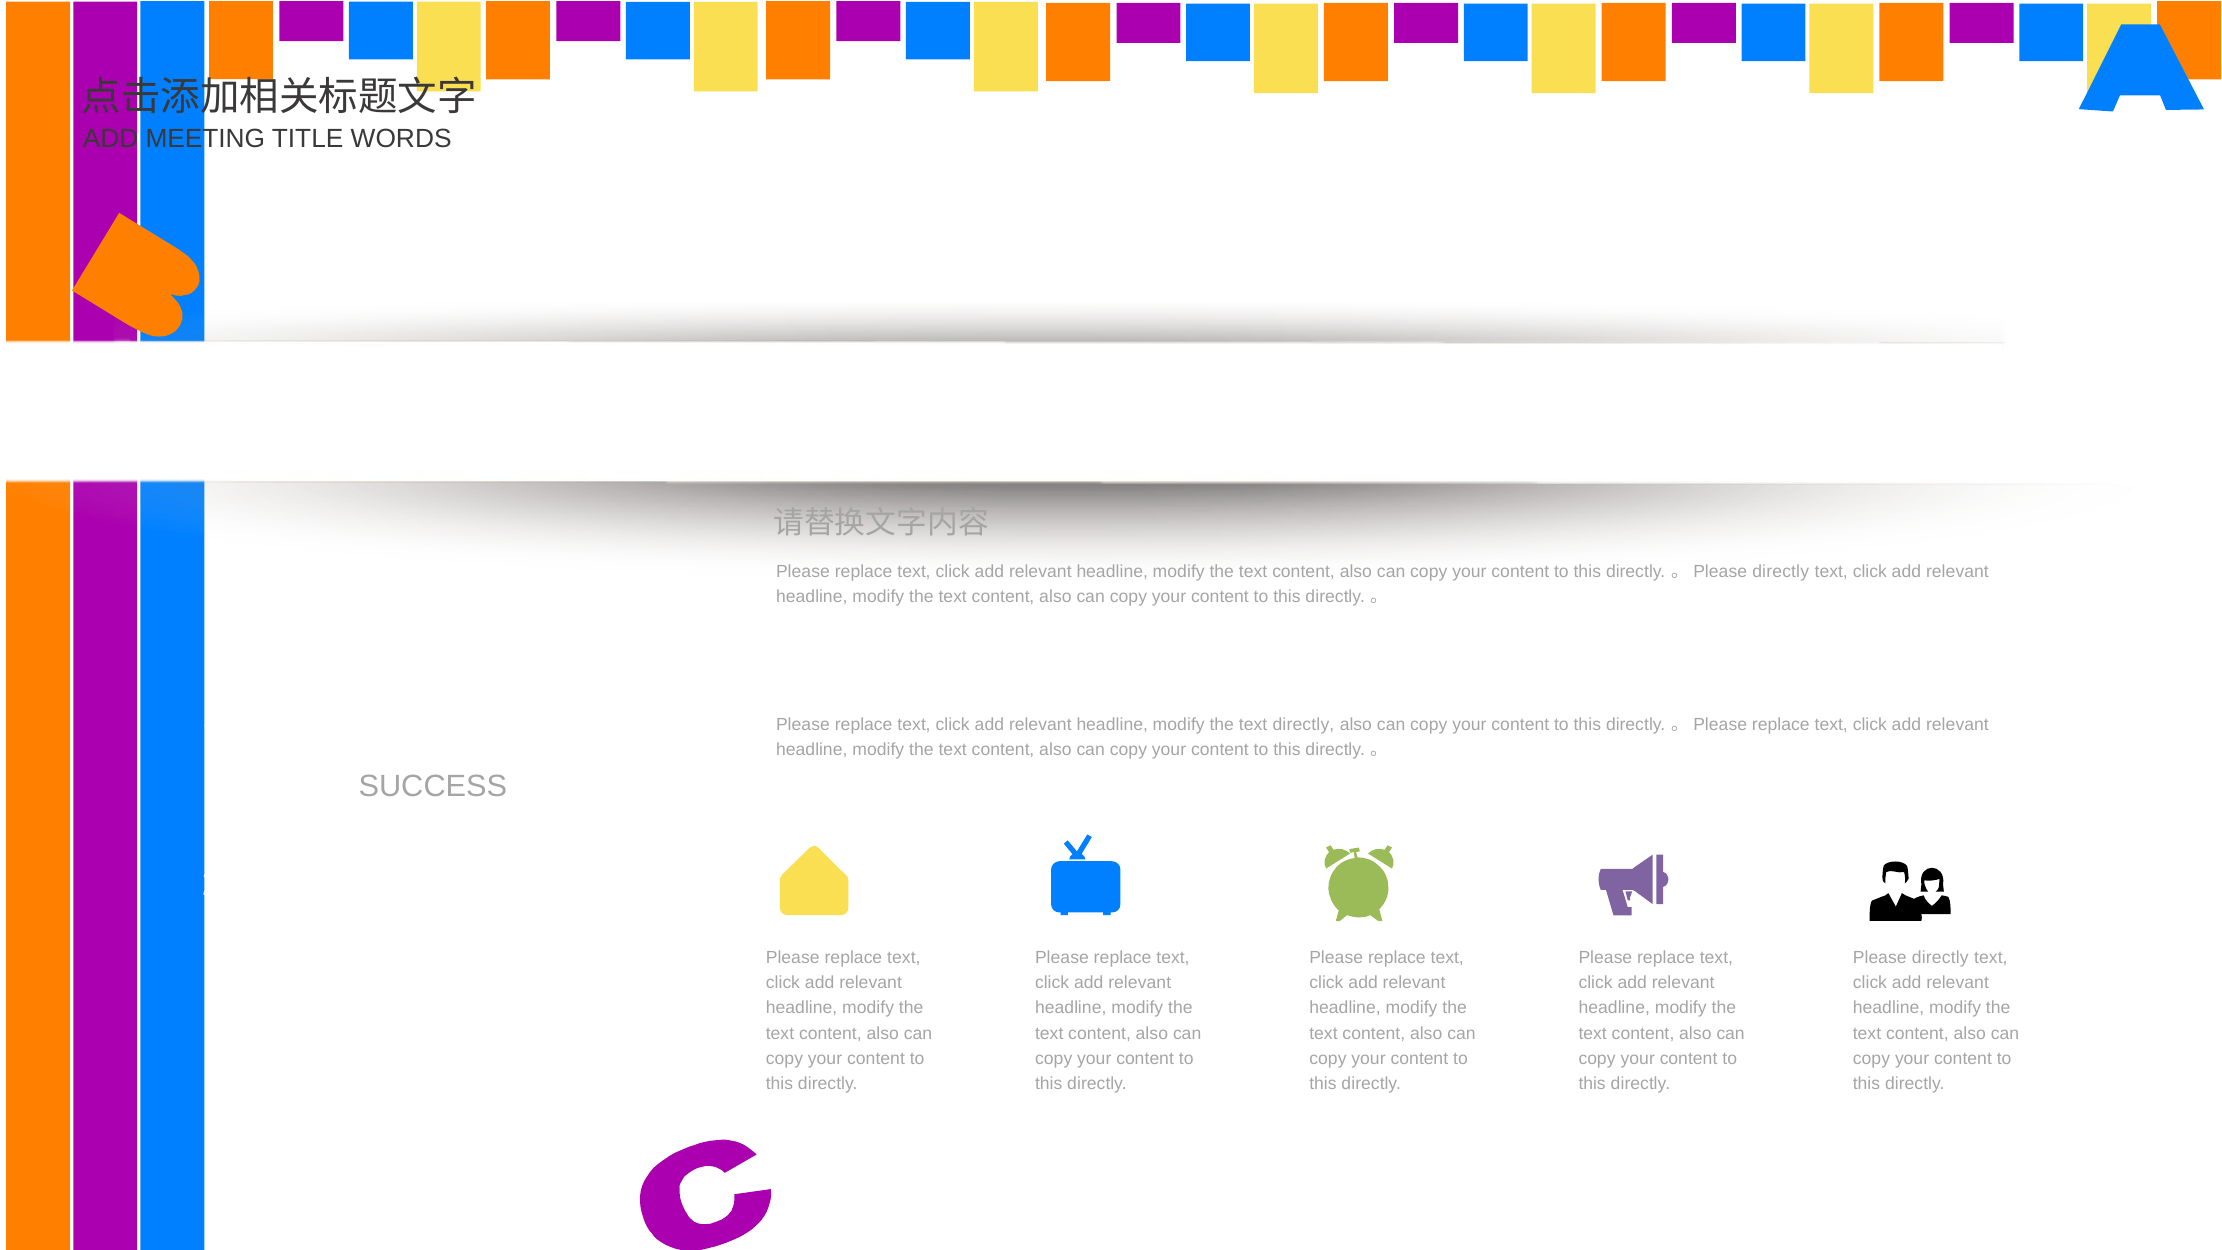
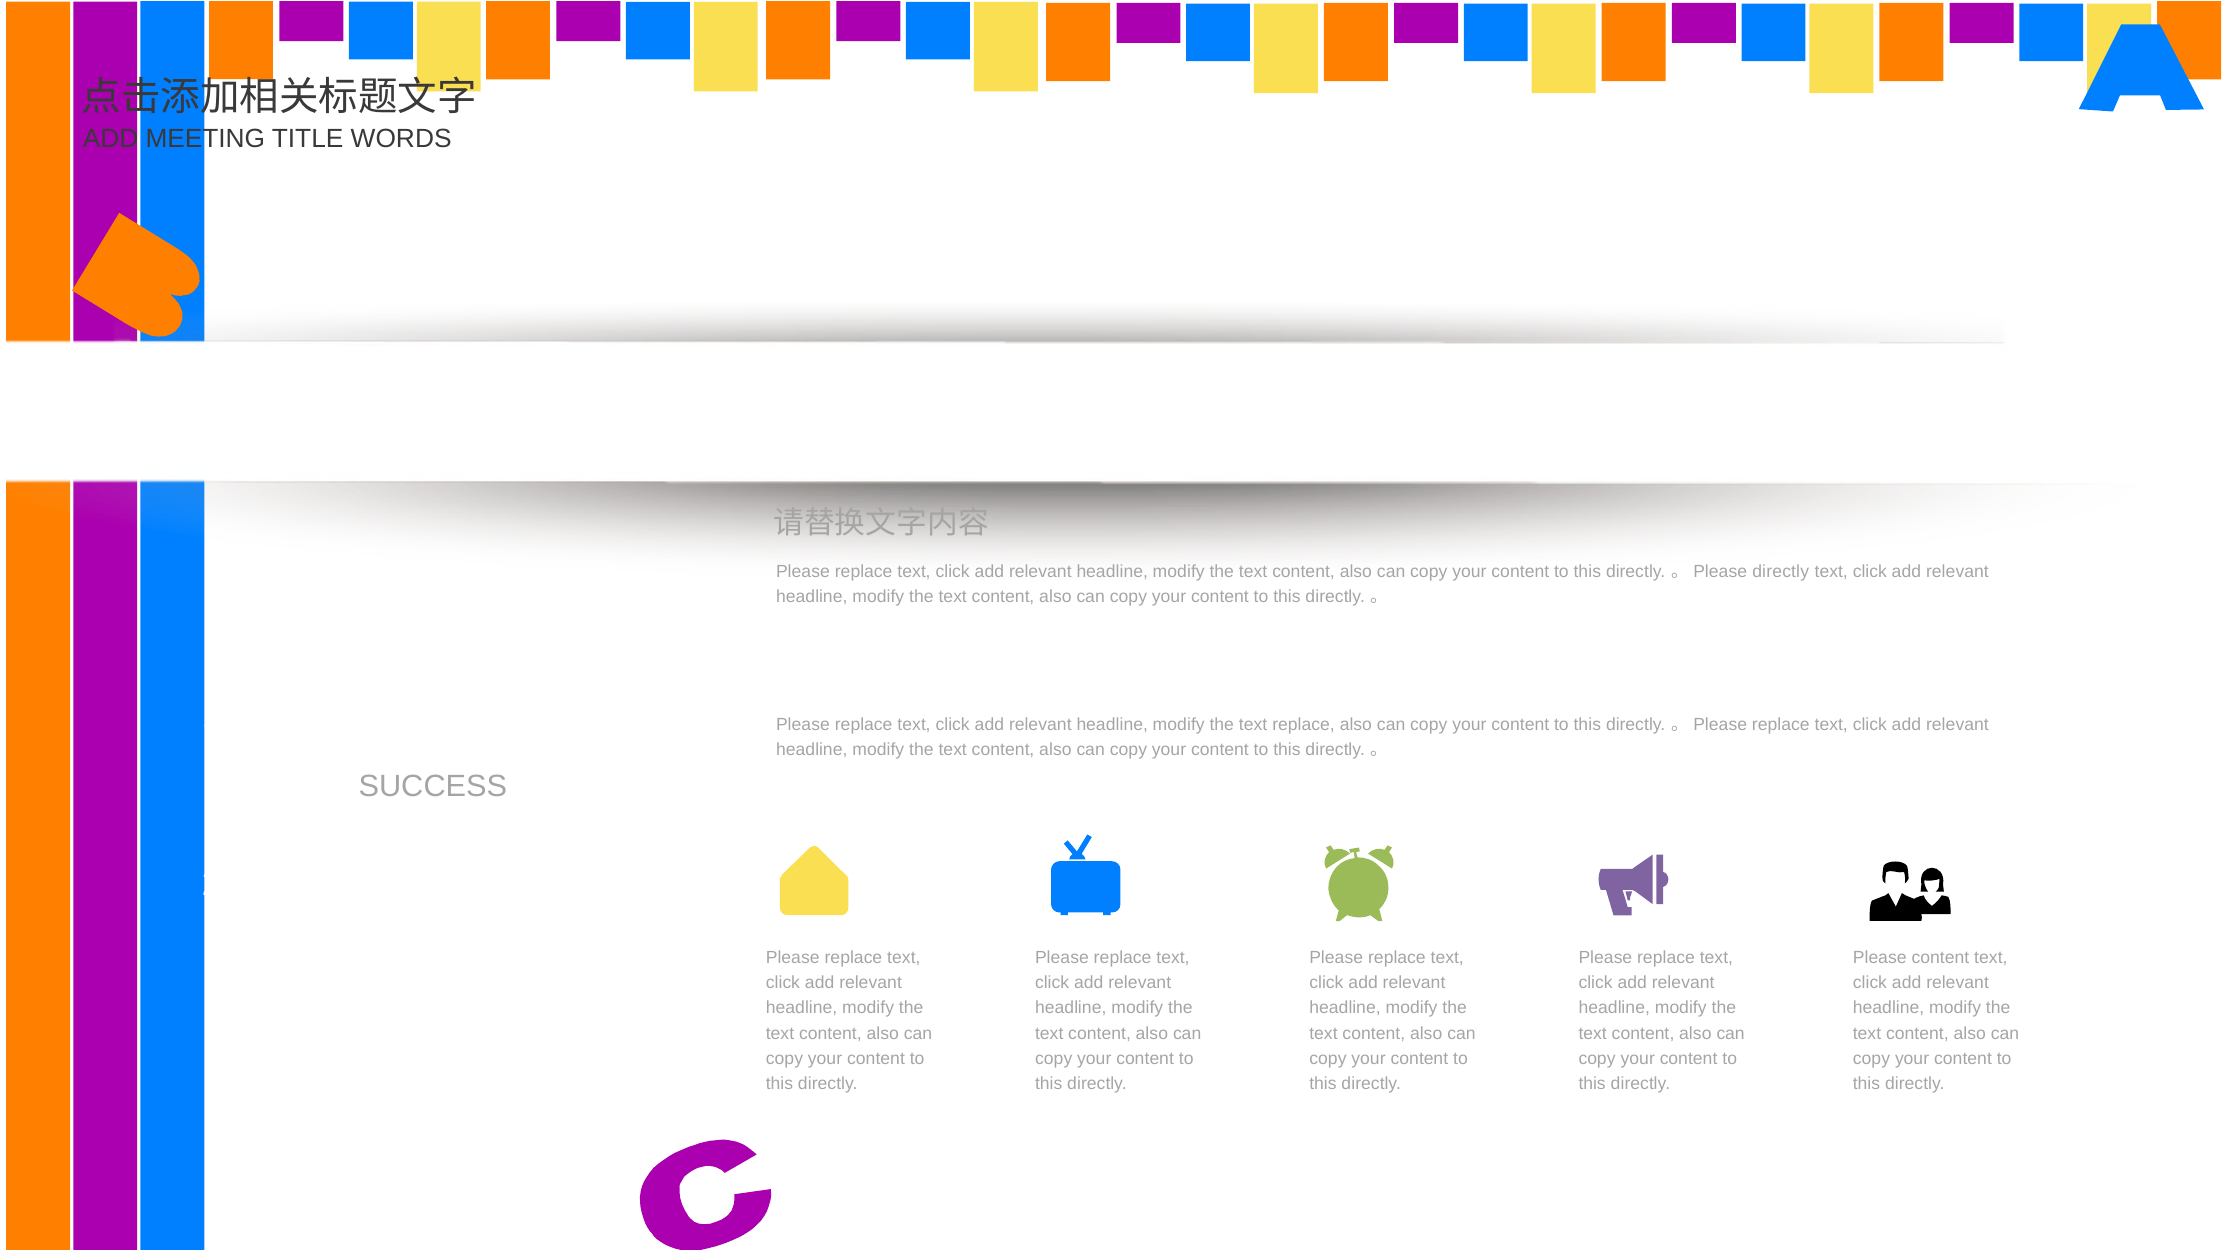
text directly: directly -> replace
Please directly: directly -> content
